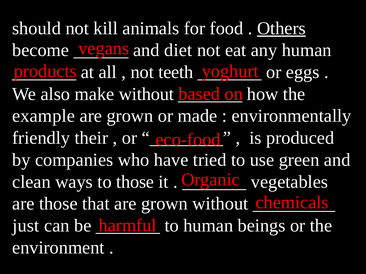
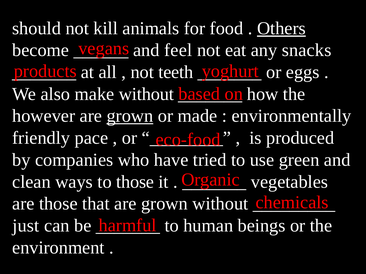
diet: diet -> feel
any human: human -> snacks
example: example -> however
grown at (130, 116) underline: none -> present
their: their -> pace
